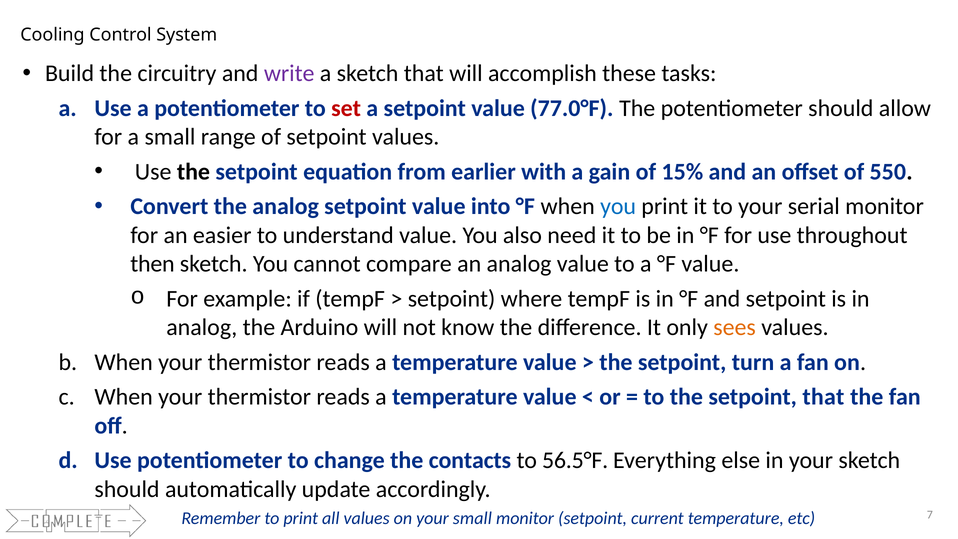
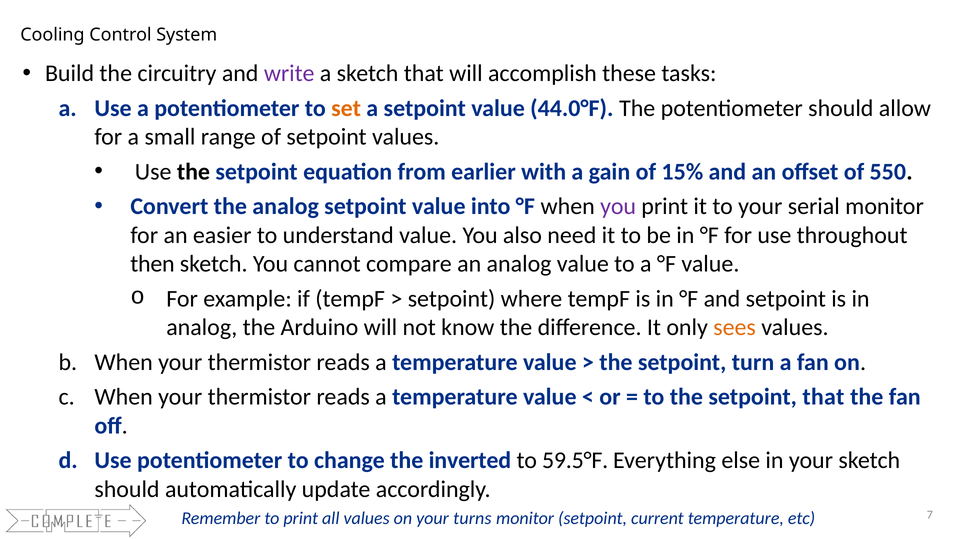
set colour: red -> orange
77.0°F: 77.0°F -> 44.0°F
you at (618, 207) colour: blue -> purple
contacts: contacts -> inverted
56.5°F: 56.5°F -> 59.5°F
your small: small -> turns
